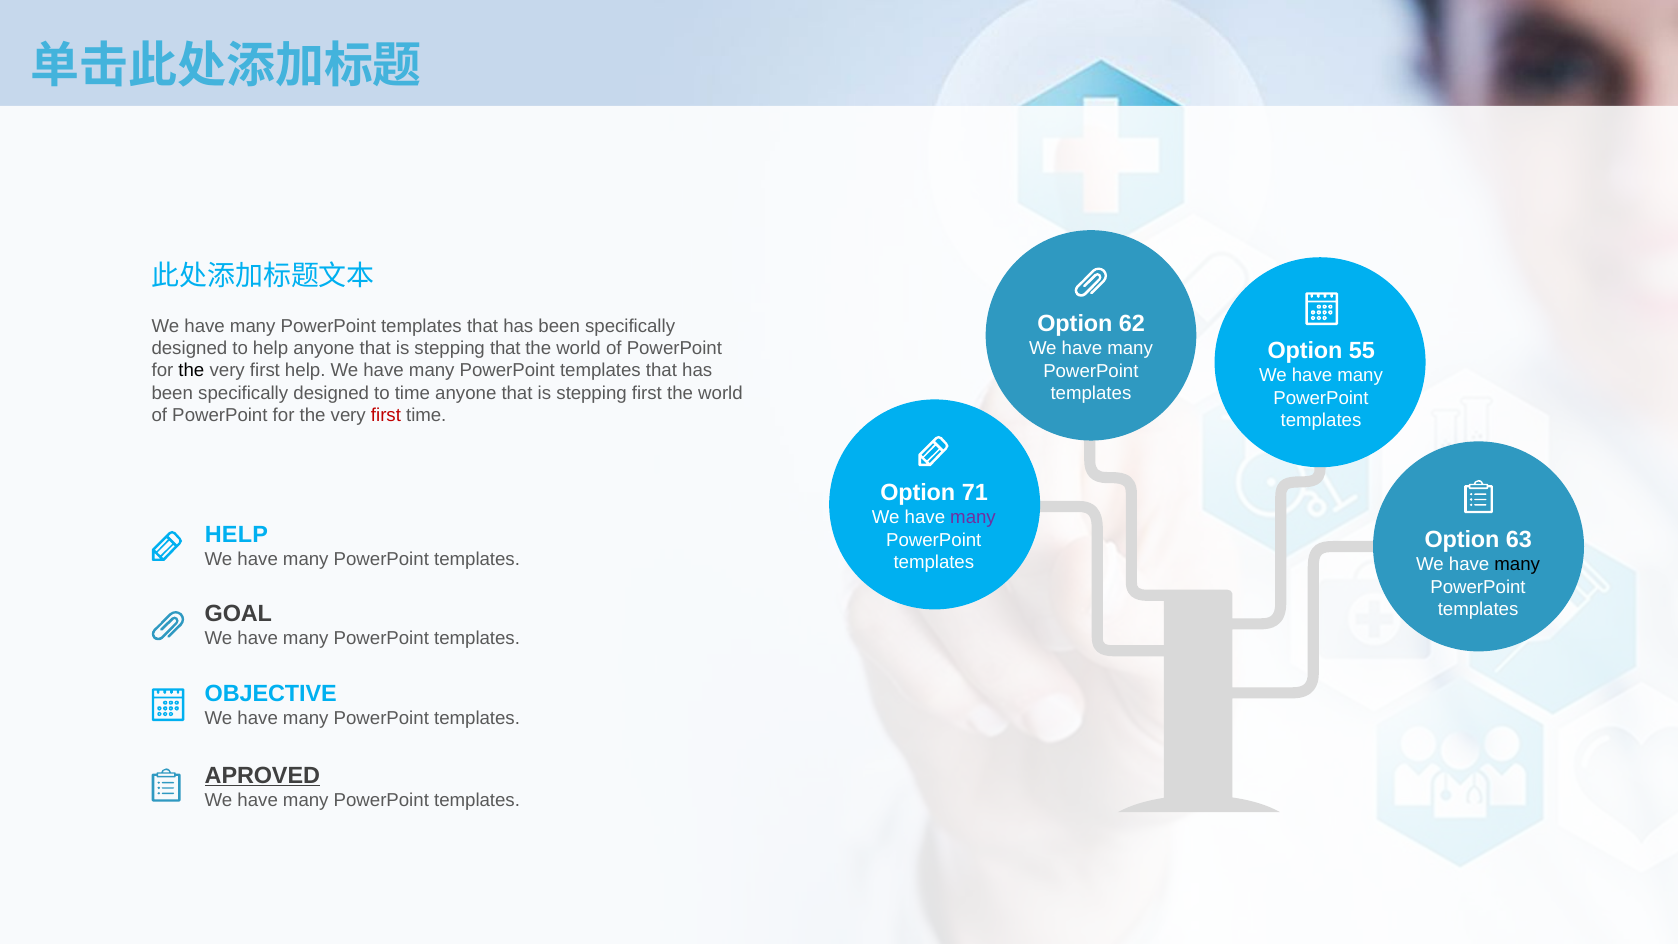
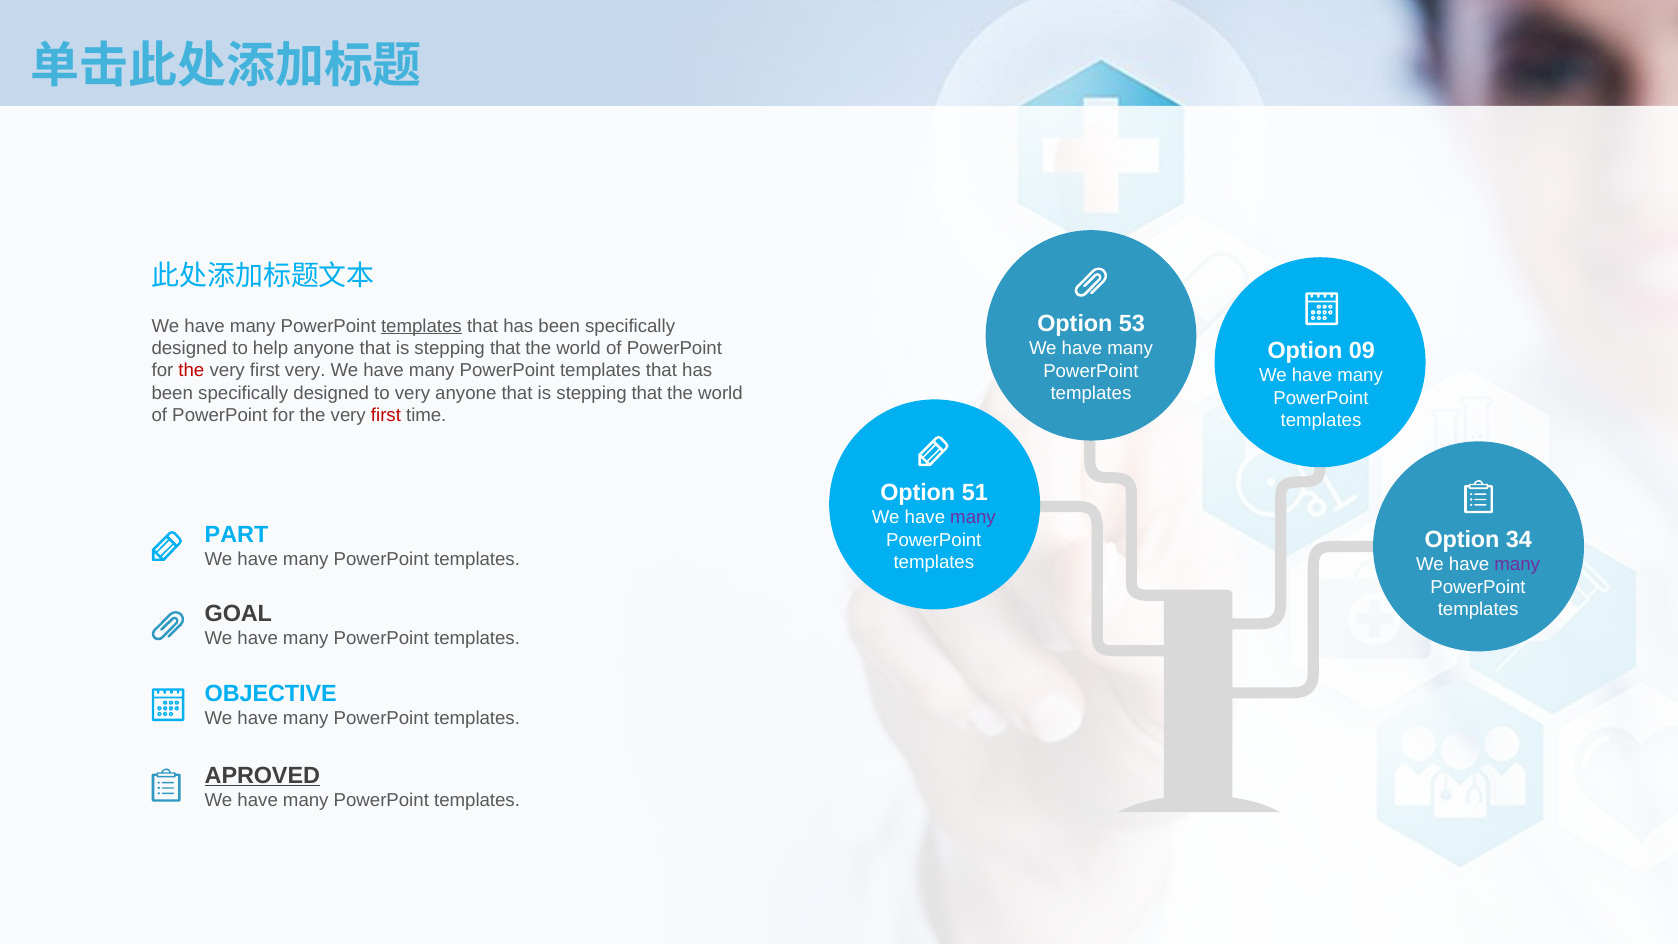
62: 62 -> 53
templates at (421, 326) underline: none -> present
55: 55 -> 09
the at (191, 370) colour: black -> red
first help: help -> very
to time: time -> very
first at (647, 393): first -> that
71: 71 -> 51
HELP at (236, 534): HELP -> PART
63: 63 -> 34
many at (1517, 565) colour: black -> purple
